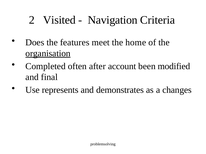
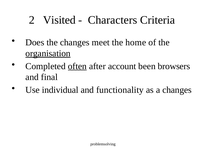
Navigation: Navigation -> Characters
the features: features -> changes
often underline: none -> present
modified: modified -> browsers
represents: represents -> individual
demonstrates: demonstrates -> functionality
